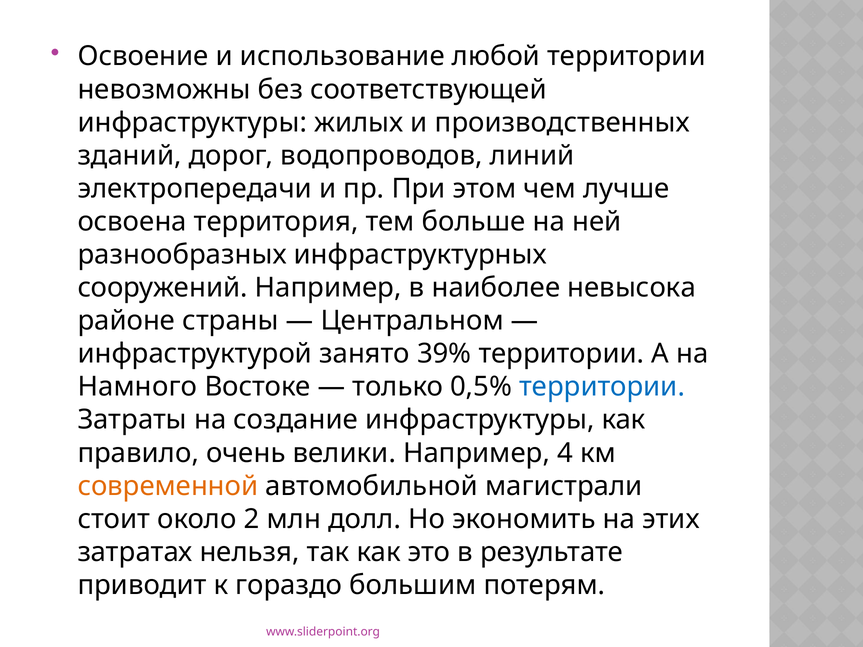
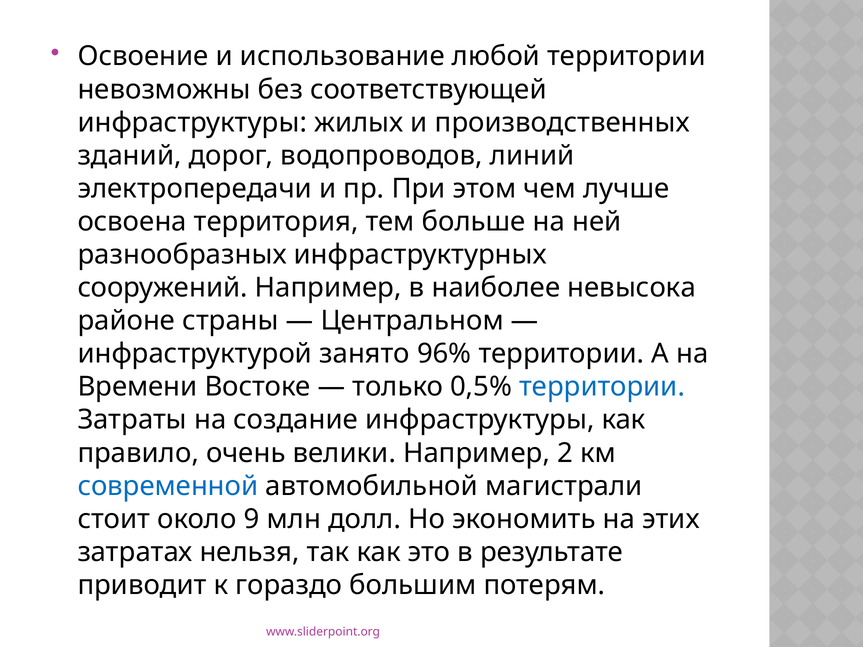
39%: 39% -> 96%
Намного: Намного -> Времени
4: 4 -> 2
современной colour: orange -> blue
2: 2 -> 9
